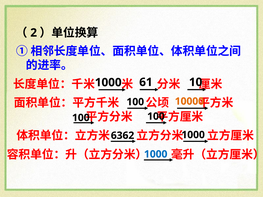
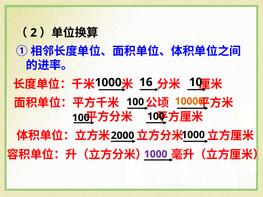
61: 61 -> 16
6362: 6362 -> 2000
1000 at (156, 154) colour: blue -> purple
